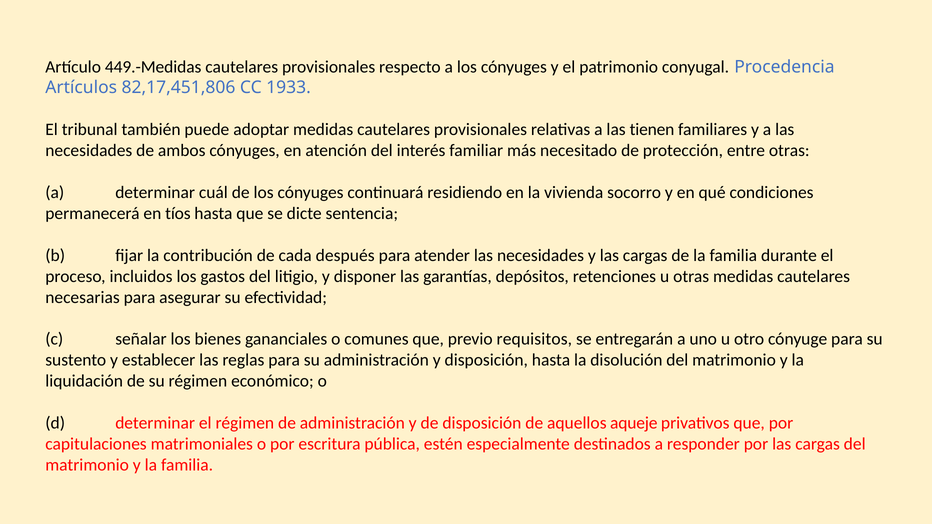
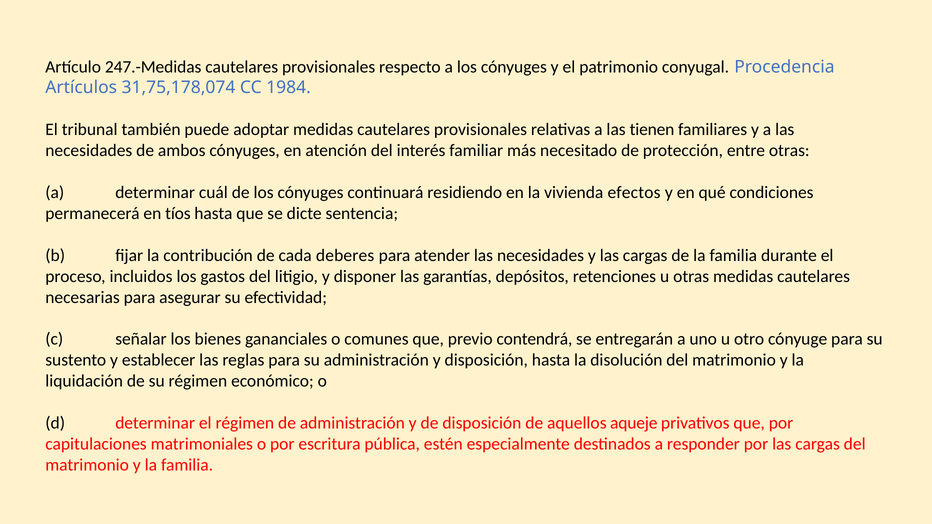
449.-Medidas: 449.-Medidas -> 247.-Medidas
82,17,451,806: 82,17,451,806 -> 31,75,178,074
1933: 1933 -> 1984
socorro: socorro -> efectos
después: después -> deberes
requisitos: requisitos -> contendrá
